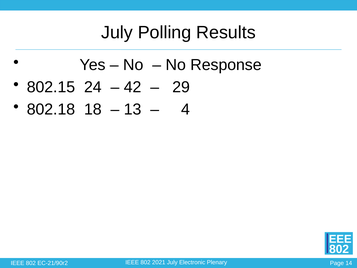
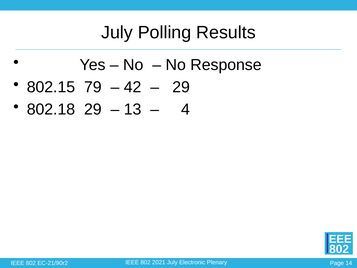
24: 24 -> 79
802.18 18: 18 -> 29
